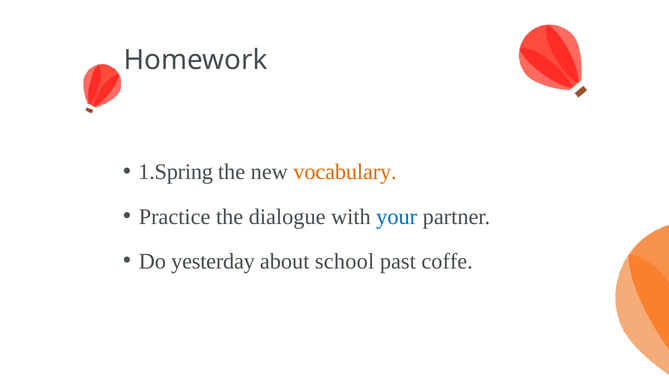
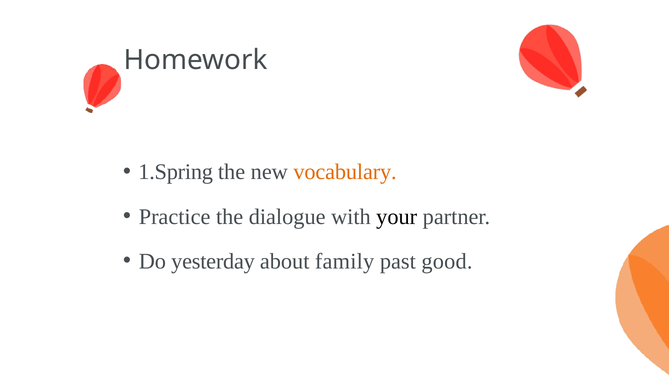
your colour: blue -> black
school: school -> family
coffe: coffe -> good
